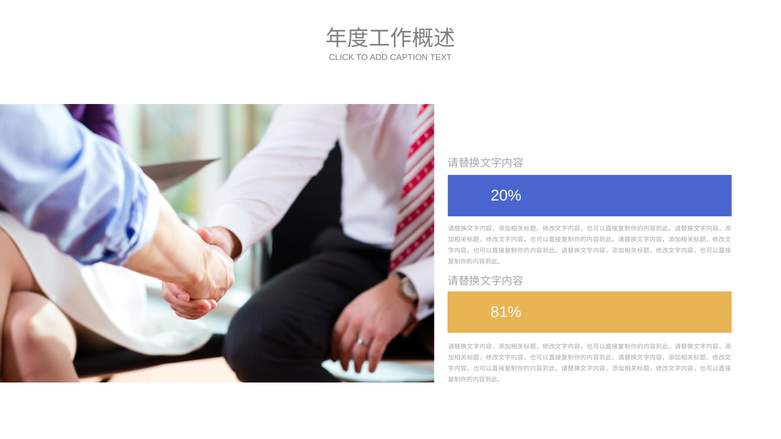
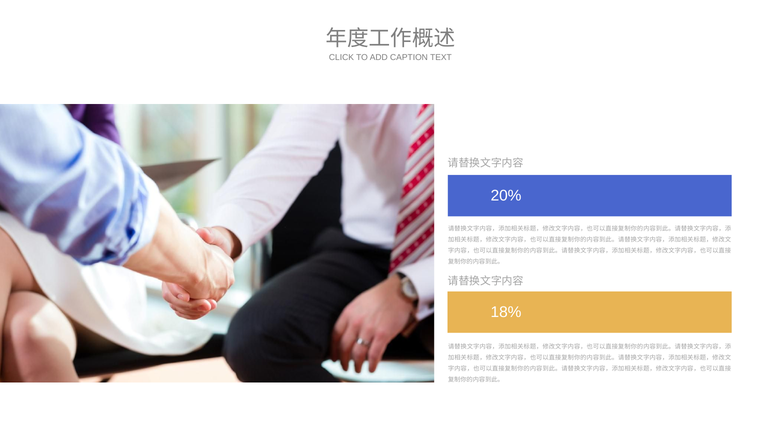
81%: 81% -> 18%
